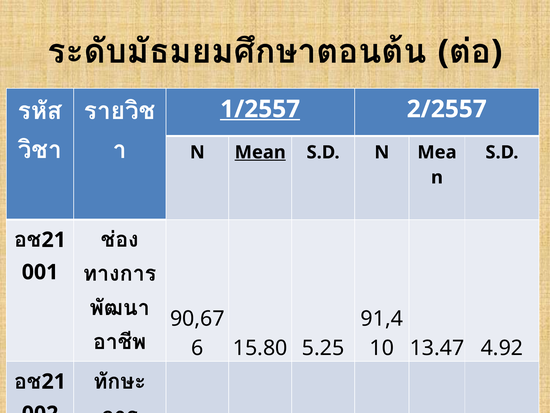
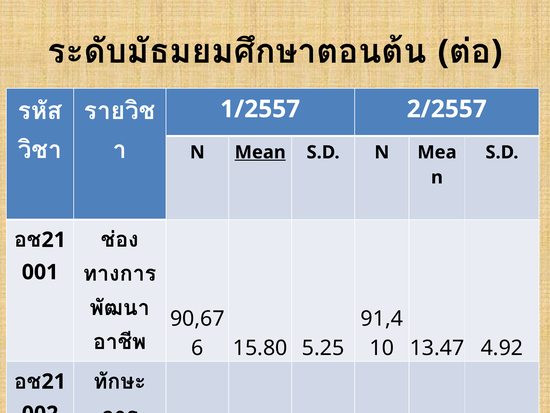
1/2557 underline: present -> none
